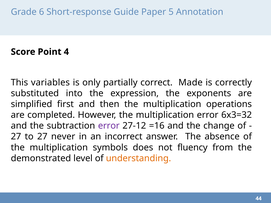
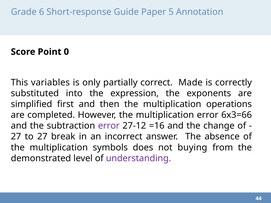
4: 4 -> 0
6x3=32: 6x3=32 -> 6x3=66
never: never -> break
fluency: fluency -> buying
understanding colour: orange -> purple
